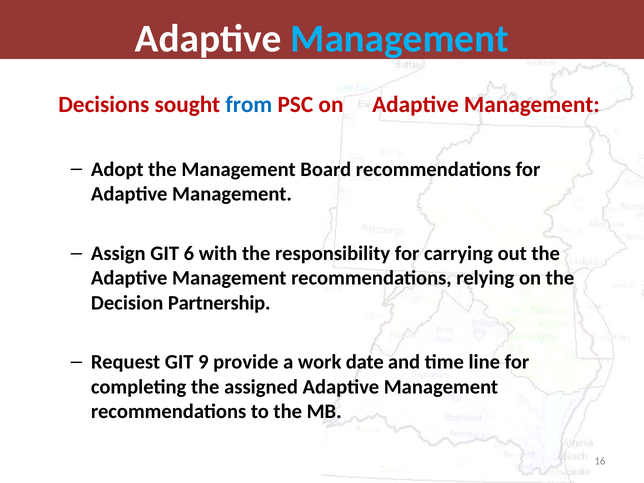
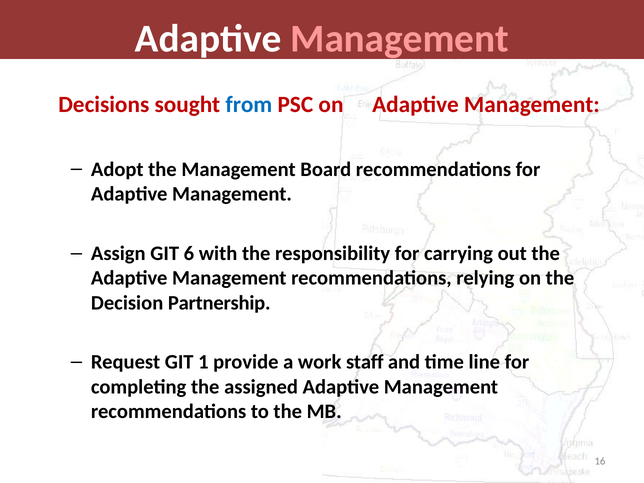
Management at (400, 39) colour: light blue -> pink
9: 9 -> 1
date: date -> staff
